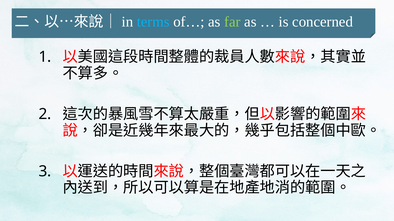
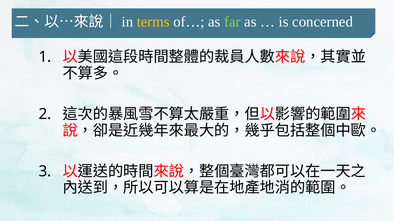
terms colour: light blue -> yellow
